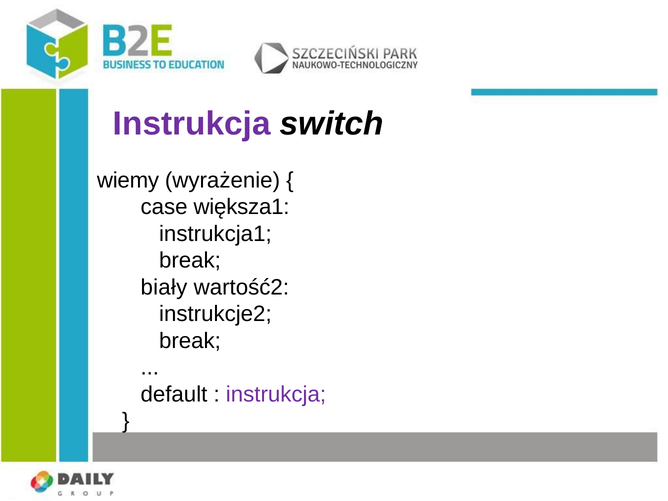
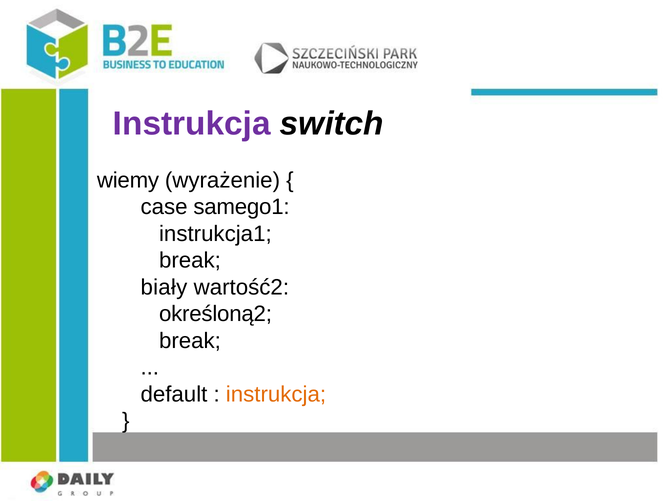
większa1: większa1 -> samego1
instrukcje2: instrukcje2 -> określoną2
instrukcja at (276, 394) colour: purple -> orange
